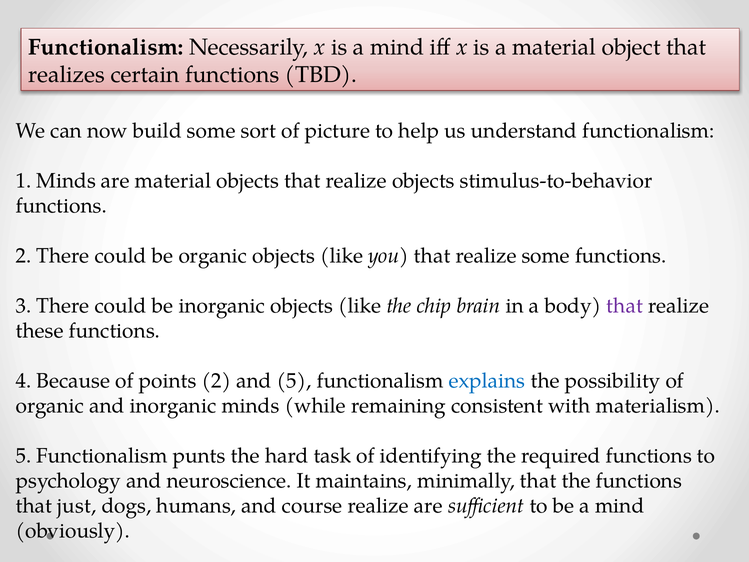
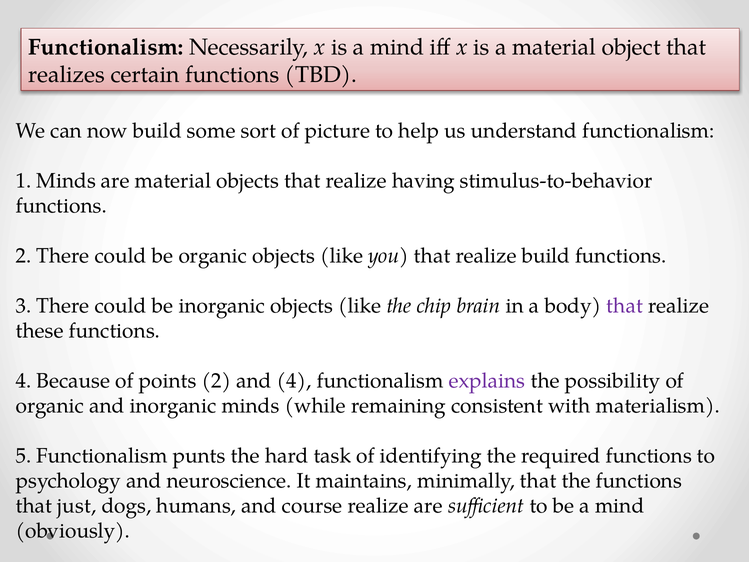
realize objects: objects -> having
realize some: some -> build
and 5: 5 -> 4
explains colour: blue -> purple
